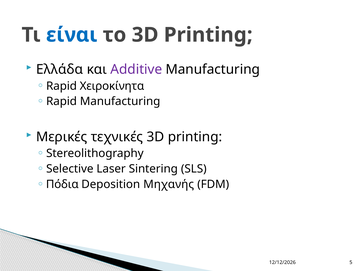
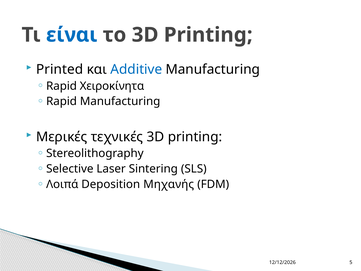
Ελλάδα: Ελλάδα -> Printed
Additive colour: purple -> blue
Πόδια: Πόδια -> Λοιπά
